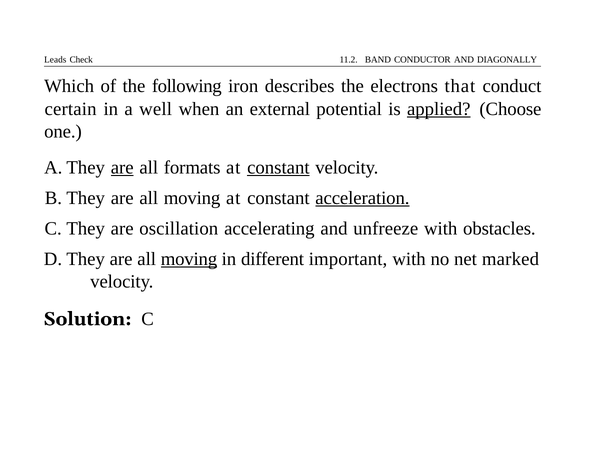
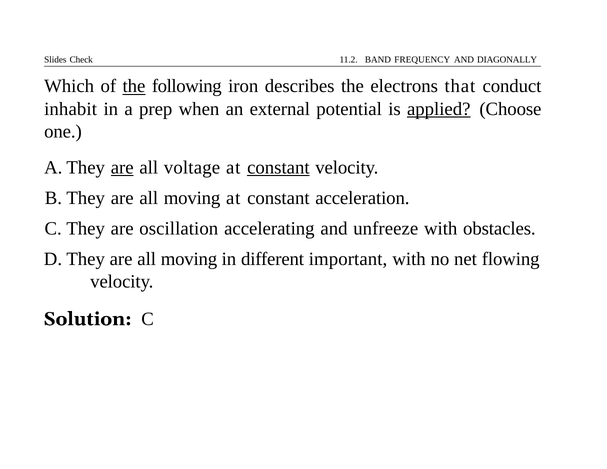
Leads: Leads -> Slides
CONDUCTOR: CONDUCTOR -> FREQUENCY
the at (134, 86) underline: none -> present
certain: certain -> inhabit
well: well -> prep
formats: formats -> voltage
acceleration underline: present -> none
moving at (189, 259) underline: present -> none
marked: marked -> flowing
